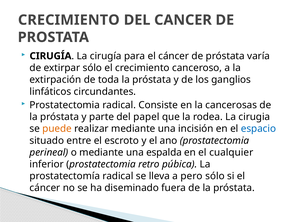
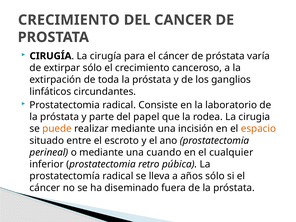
cancerosas: cancerosas -> laboratorio
espacio colour: blue -> orange
espalda: espalda -> cuando
pero: pero -> años
